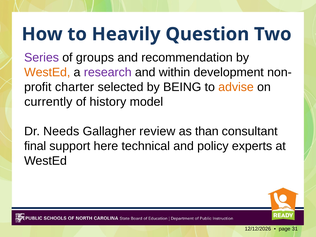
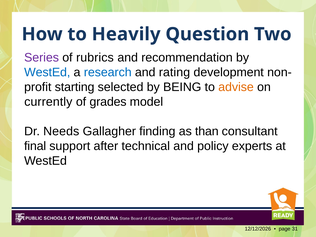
groups: groups -> rubrics
WestEd at (47, 72) colour: orange -> blue
research colour: purple -> blue
within: within -> rating
charter: charter -> starting
history: history -> grades
review: review -> finding
here: here -> after
